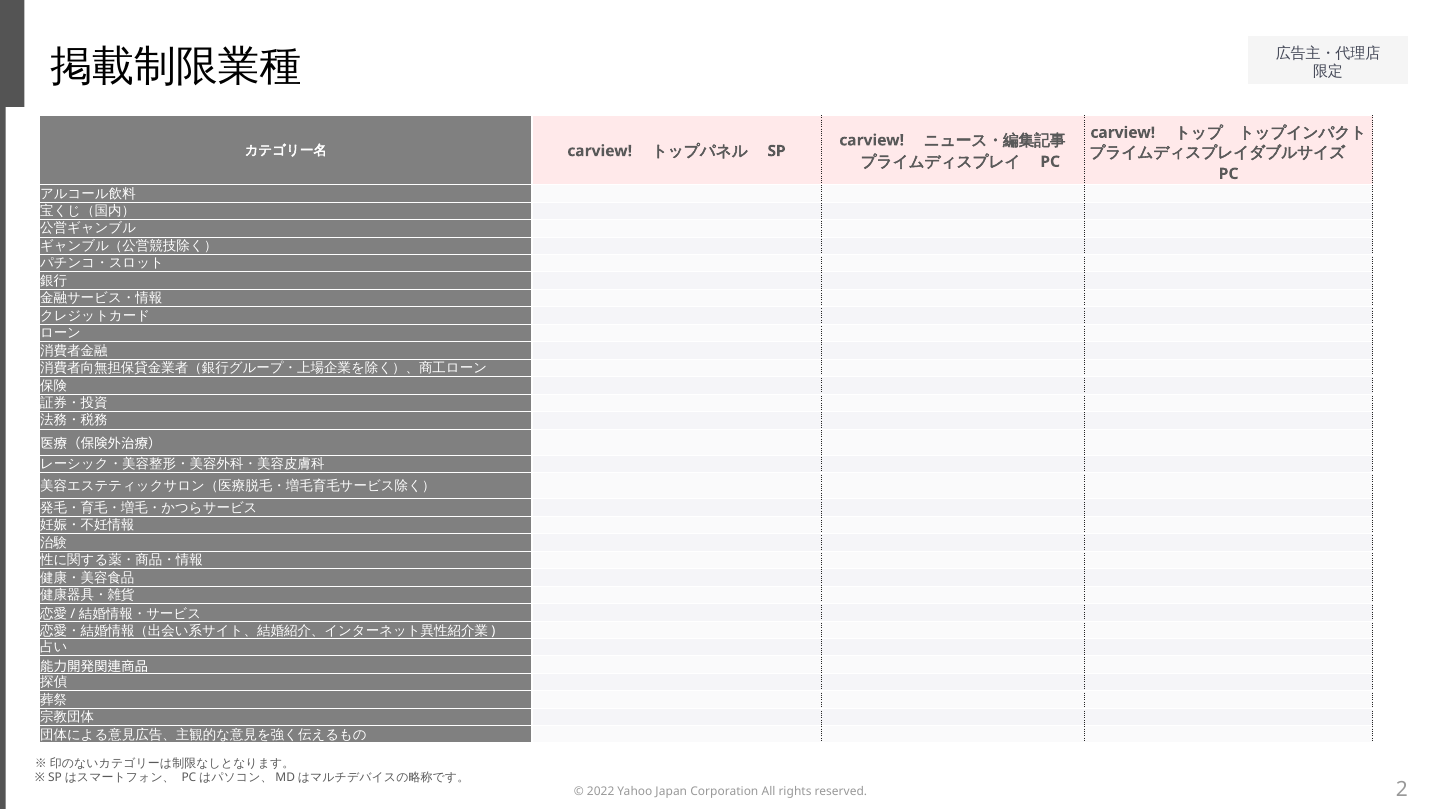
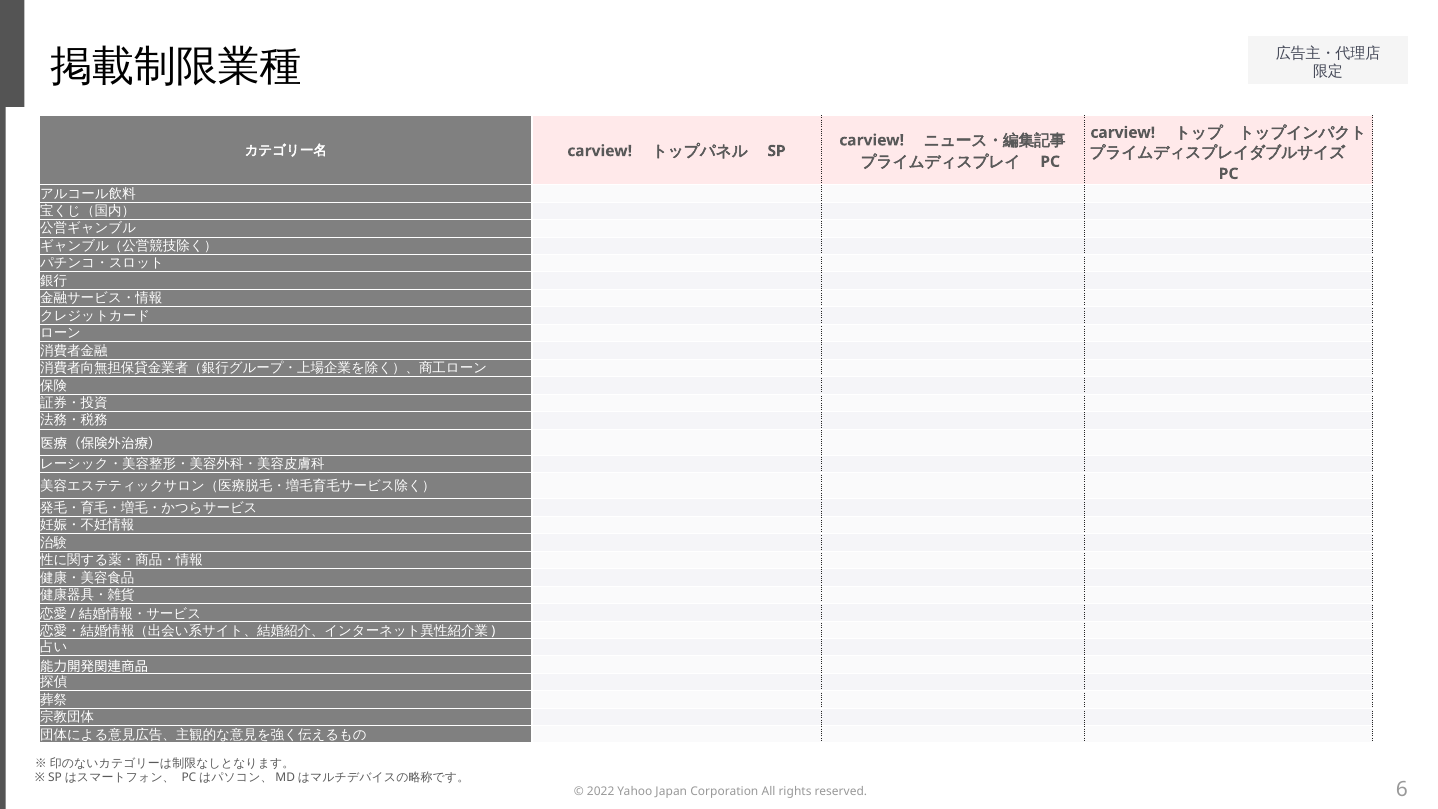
2: 2 -> 6
